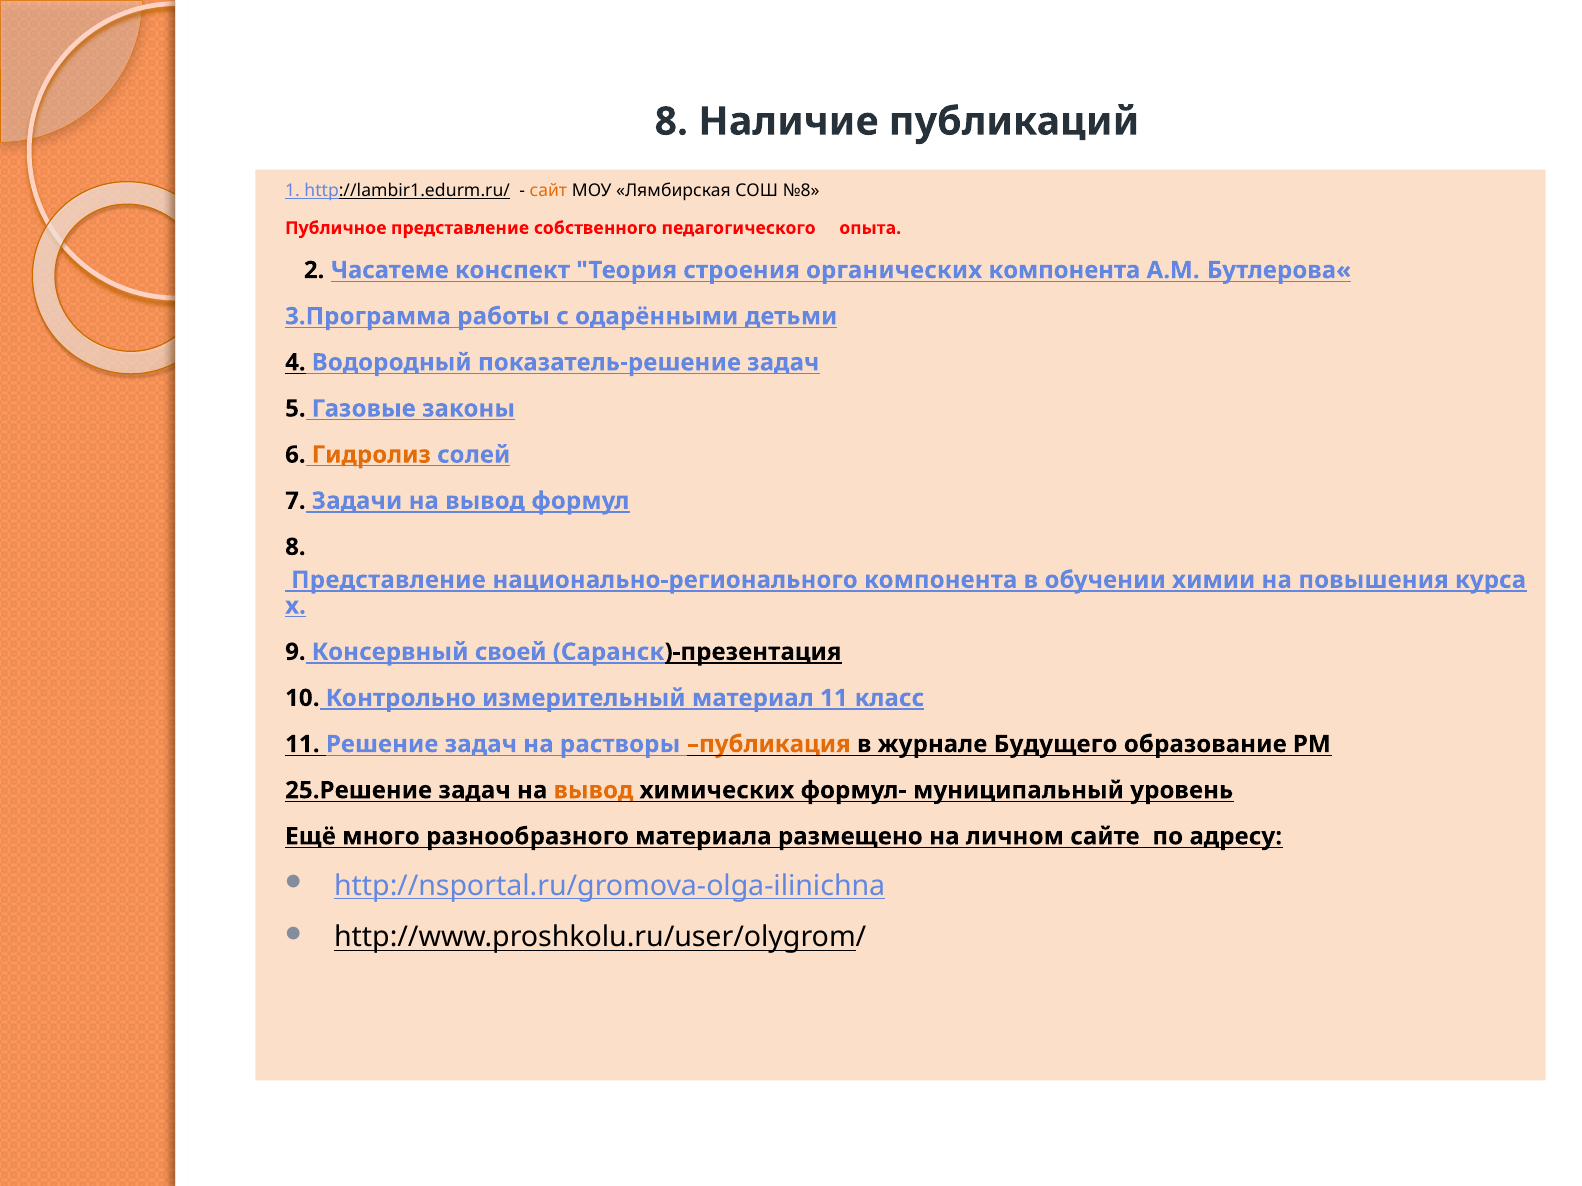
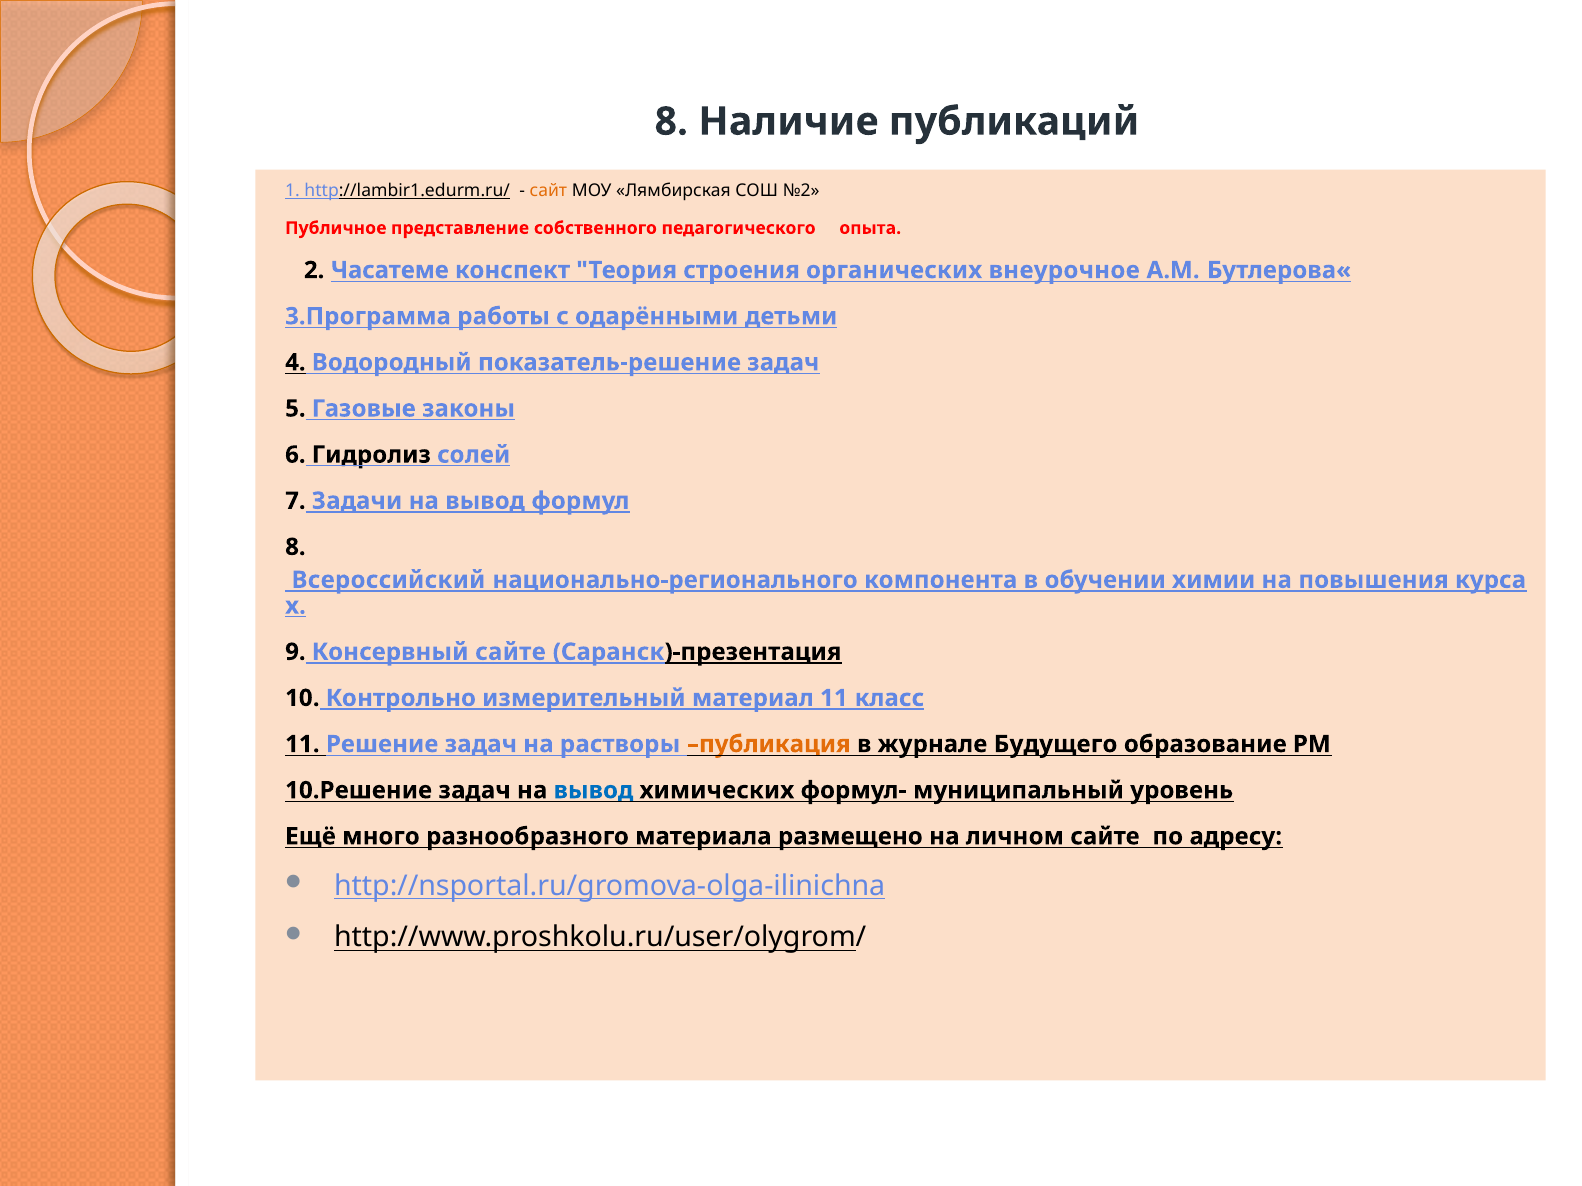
№8: №8 -> №2
органических компонента: компонента -> внеурочное
Гидролиз colour: orange -> black
Представление at (388, 580): Представление -> Всероссийский
Консервный своей: своей -> сайте
25.Решение: 25.Решение -> 10.Решение
вывод at (593, 791) colour: orange -> blue
